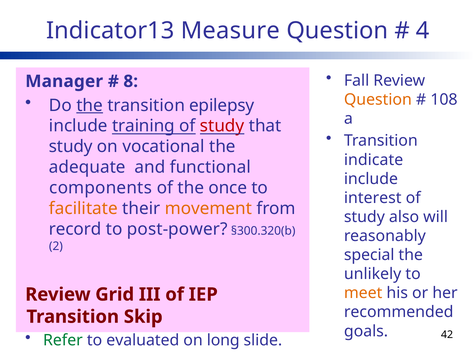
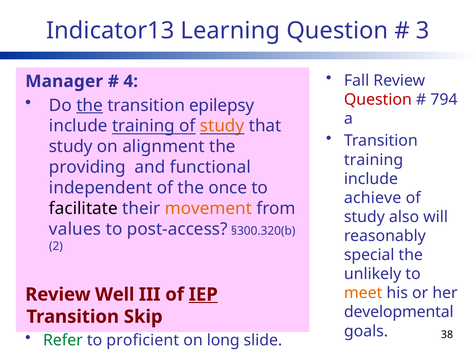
Measure: Measure -> Learning
4: 4 -> 3
8: 8 -> 4
Question at (378, 99) colour: orange -> red
108: 108 -> 794
study at (222, 126) colour: red -> orange
vocational: vocational -> alignment
indicate at (374, 160): indicate -> training
adequate: adequate -> providing
components: components -> independent
interest: interest -> achieve
facilitate colour: orange -> black
record: record -> values
post-power: post-power -> post-access
Grid: Grid -> Well
IEP underline: none -> present
recommended: recommended -> developmental
evaluated: evaluated -> proficient
42: 42 -> 38
